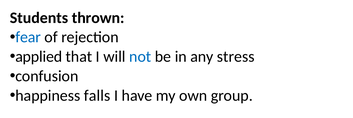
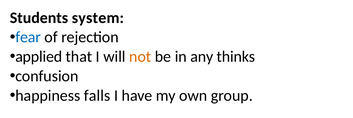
thrown: thrown -> system
not colour: blue -> orange
stress: stress -> thinks
